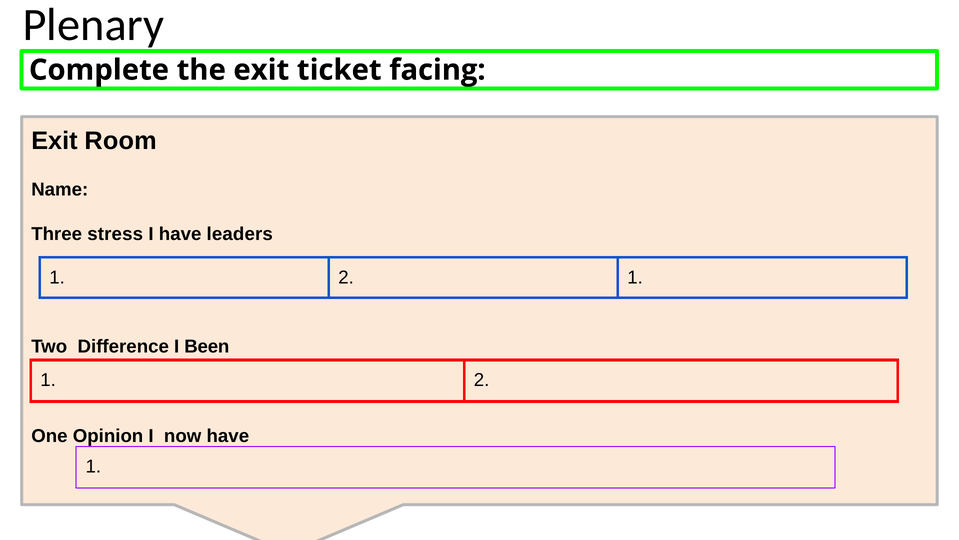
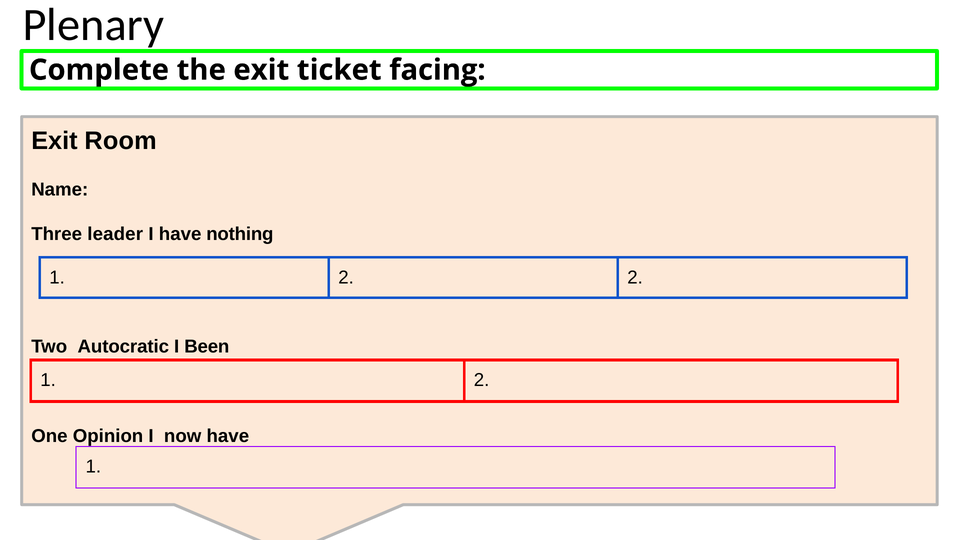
stress: stress -> leader
leaders: leaders -> nothing
1 at (635, 278): 1 -> 2
Difference: Difference -> Autocratic
